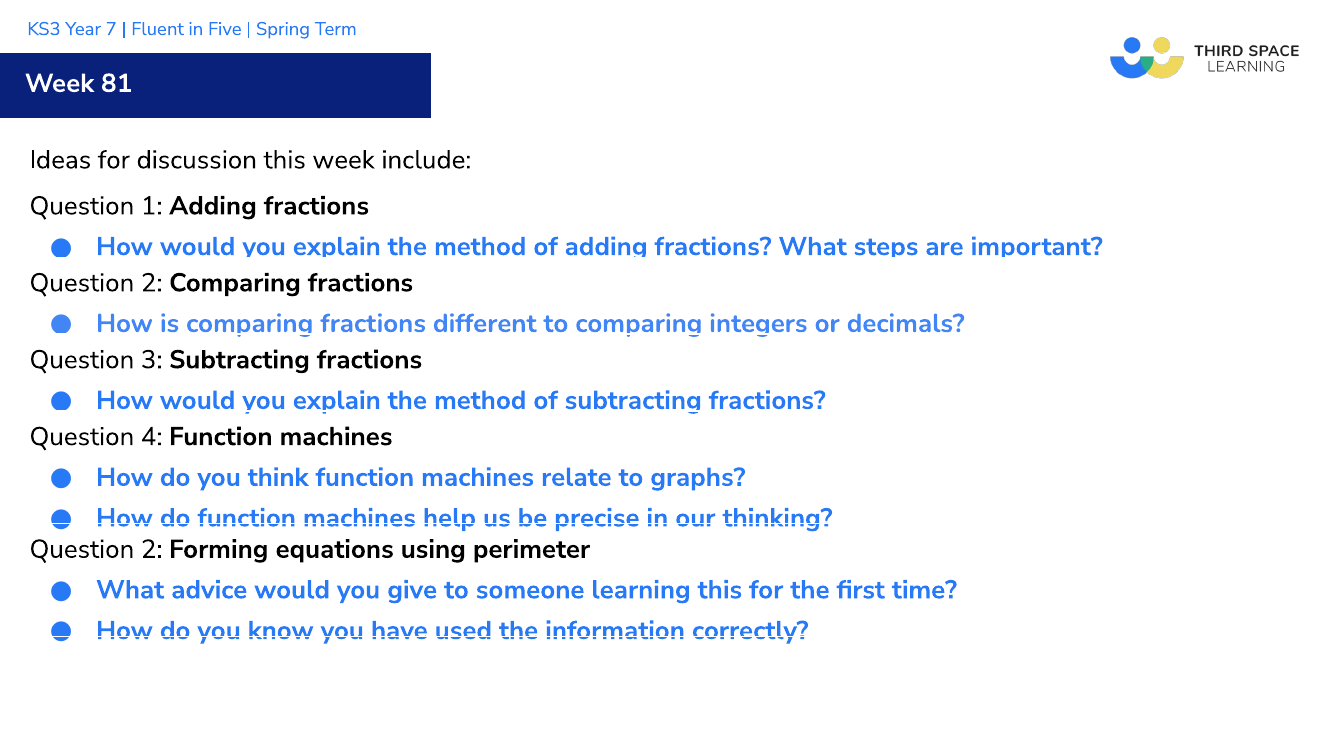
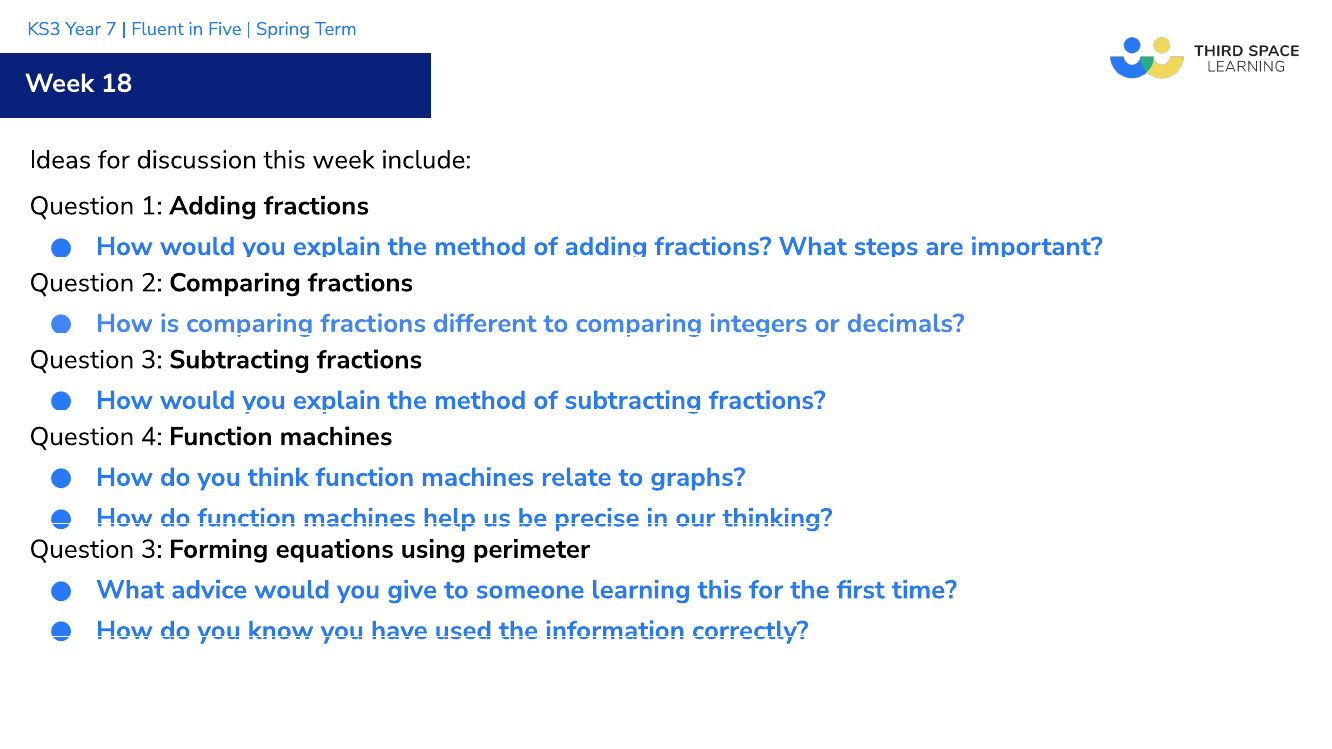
81: 81 -> 18
2 at (152, 549): 2 -> 3
